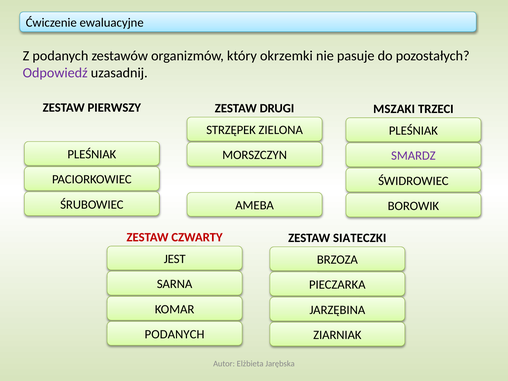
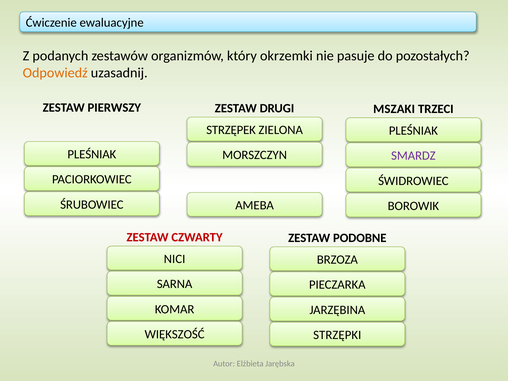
Odpowiedź colour: purple -> orange
SIATECZKI: SIATECZKI -> PODOBNE
JEST: JEST -> NICI
PODANYCH at (175, 334): PODANYCH -> WIĘKSZOŚĆ
ZIARNIAK: ZIARNIAK -> STRZĘPKI
